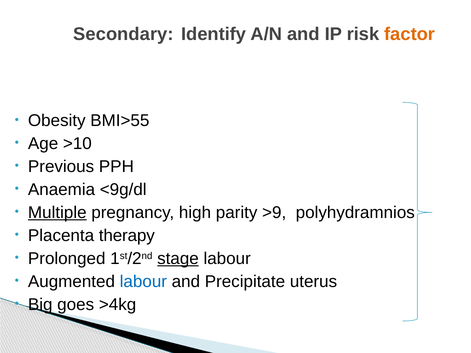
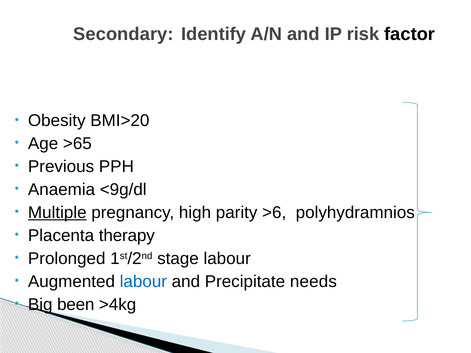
factor colour: orange -> black
BMI>55: BMI>55 -> BMI>20
>10: >10 -> >65
>9: >9 -> >6
stage underline: present -> none
uterus: uterus -> needs
goes: goes -> been
